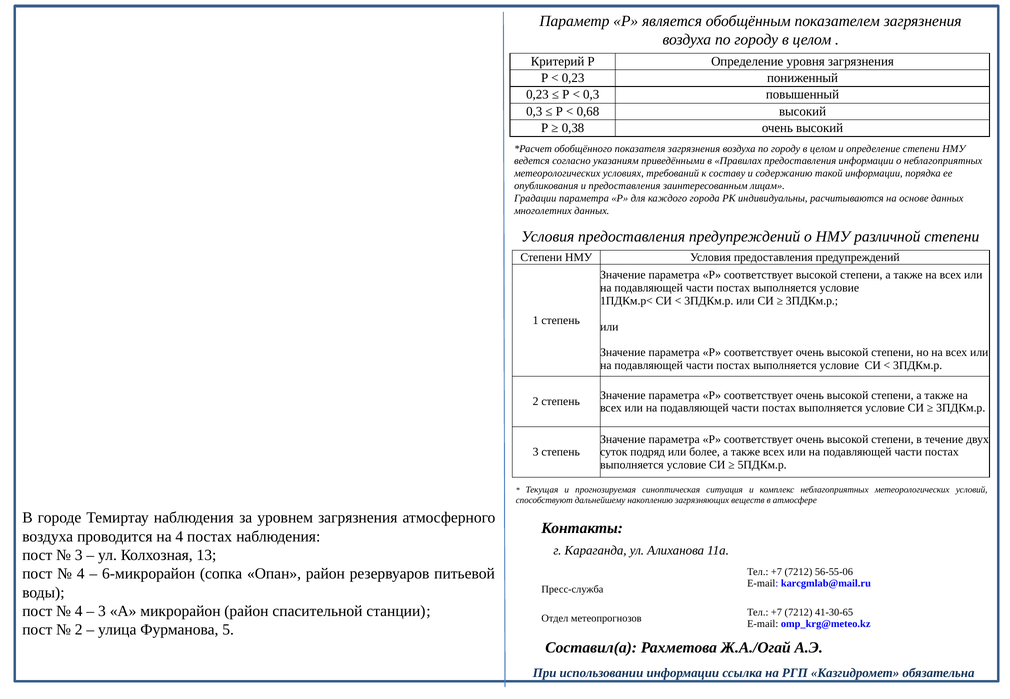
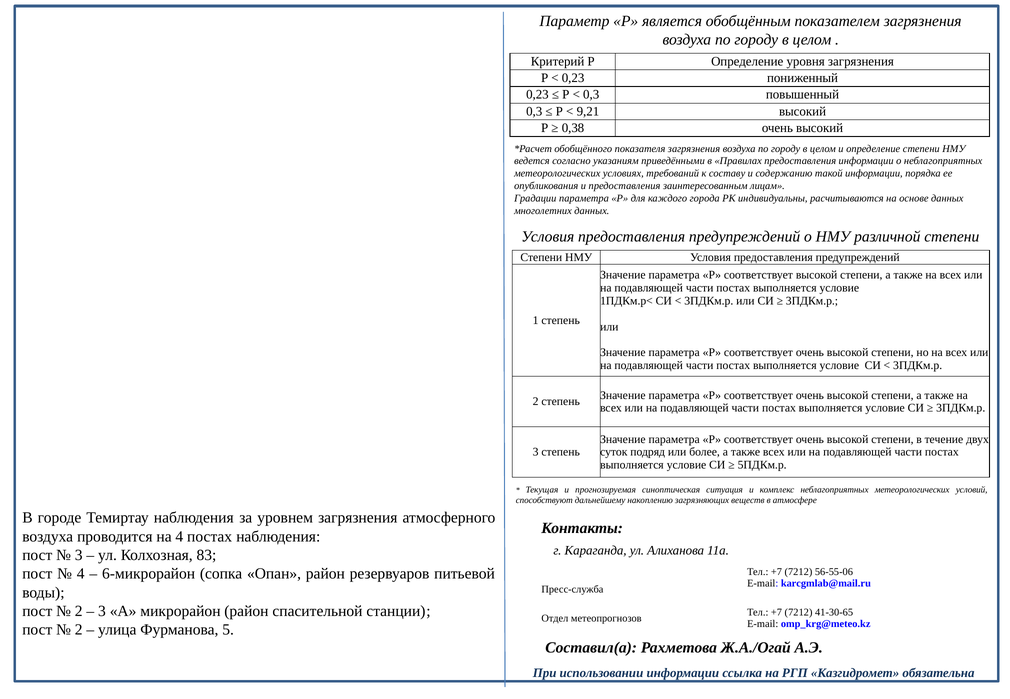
0,68: 0,68 -> 9,21
13: 13 -> 83
4 at (79, 611): 4 -> 2
